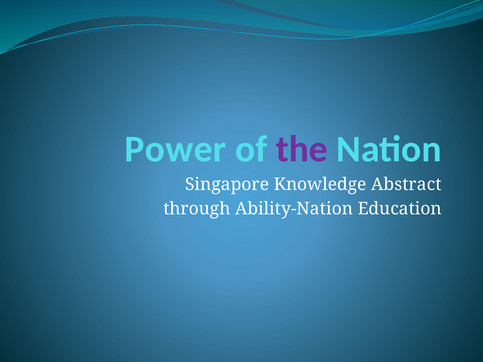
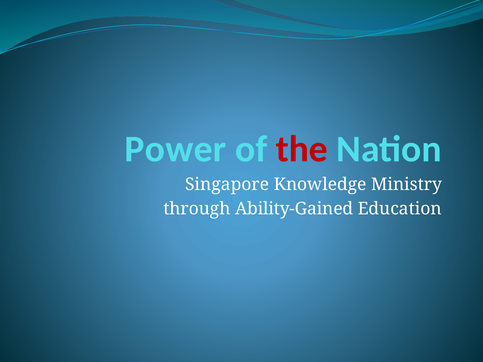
the colour: purple -> red
Abstract: Abstract -> Ministry
Ability-Nation: Ability-Nation -> Ability-Gained
